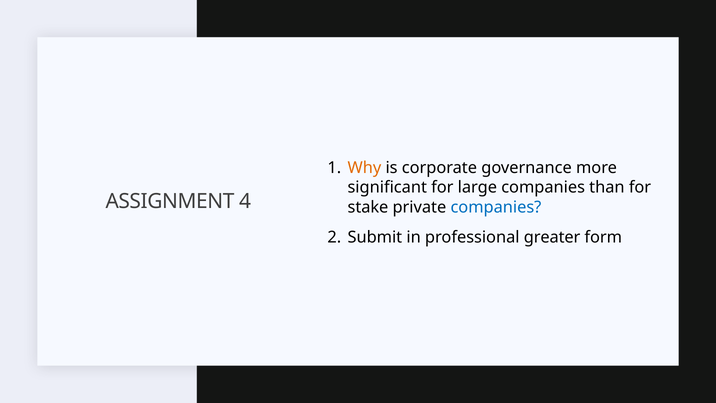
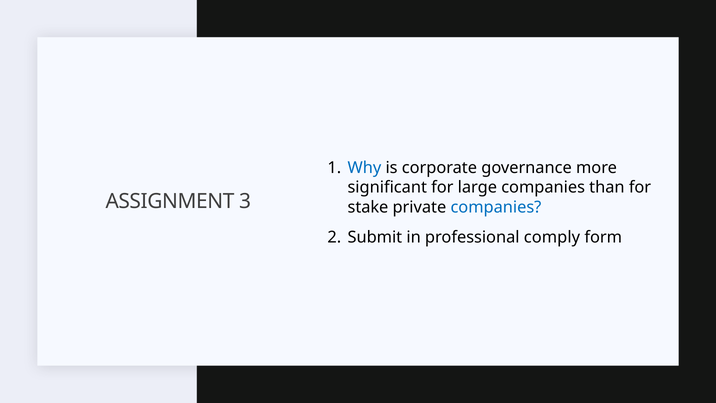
Why colour: orange -> blue
4: 4 -> 3
greater: greater -> comply
